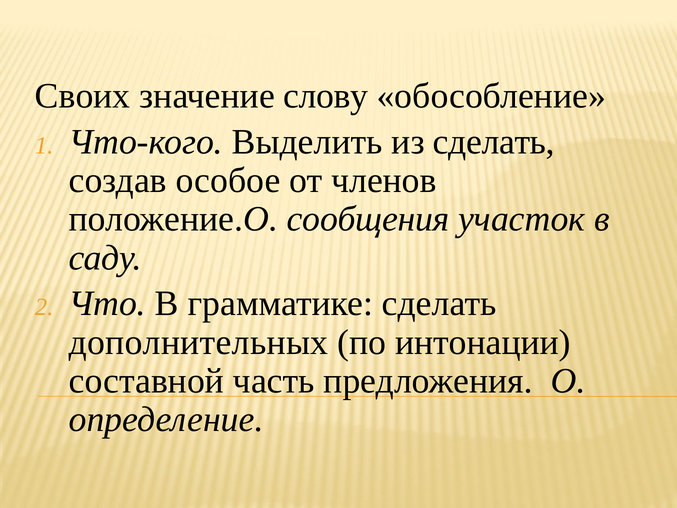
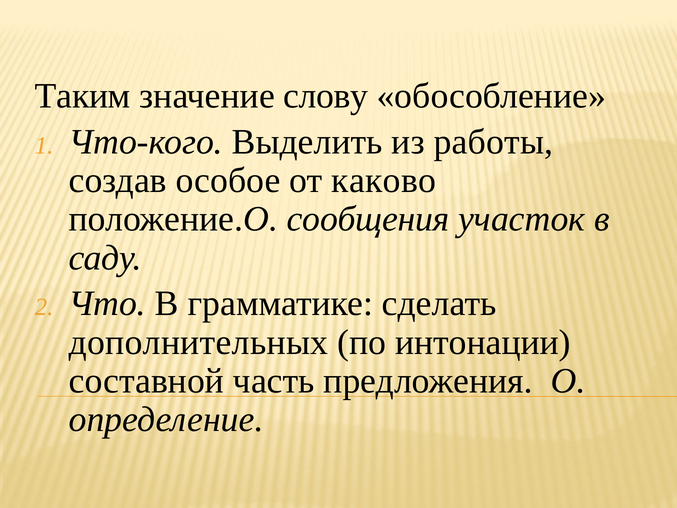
Своих: Своих -> Таким
из сделать: сделать -> работы
членов: членов -> каково
